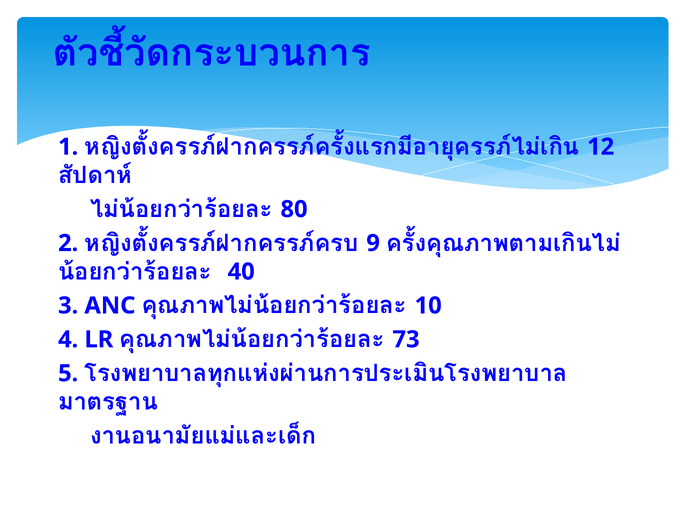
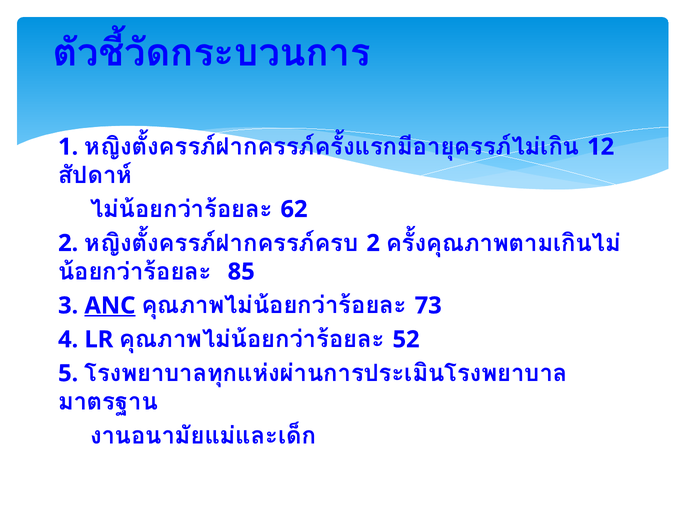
80: 80 -> 62
9 at (373, 243): 9 -> 2
40: 40 -> 85
ANC underline: none -> present
10: 10 -> 73
73: 73 -> 52
